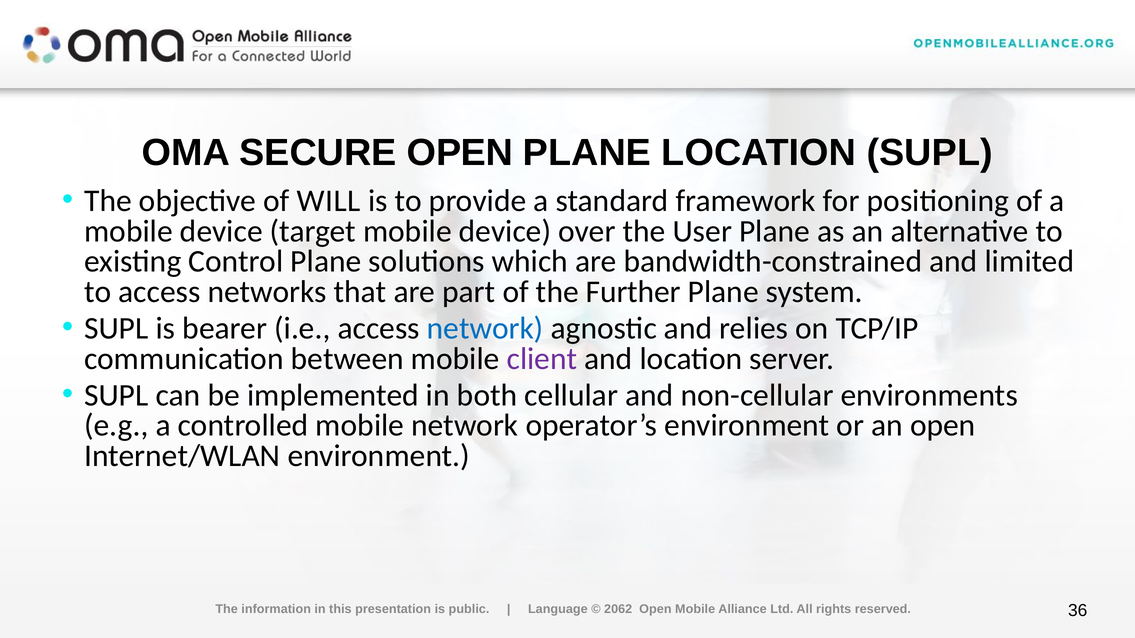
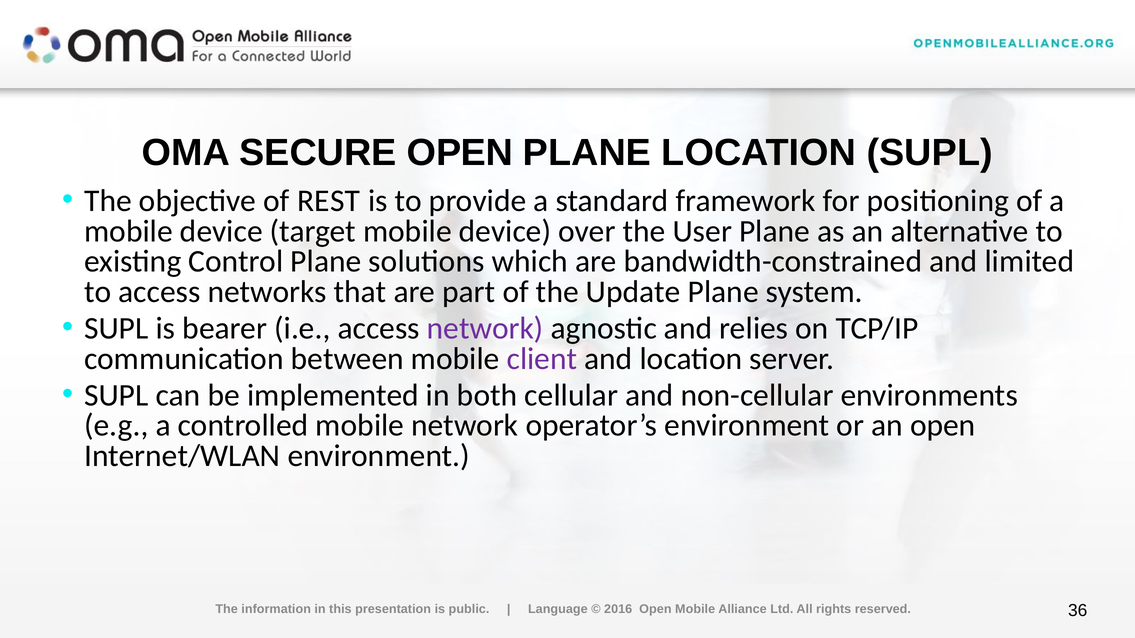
WILL: WILL -> REST
Further: Further -> Update
network at (485, 329) colour: blue -> purple
2062: 2062 -> 2016
